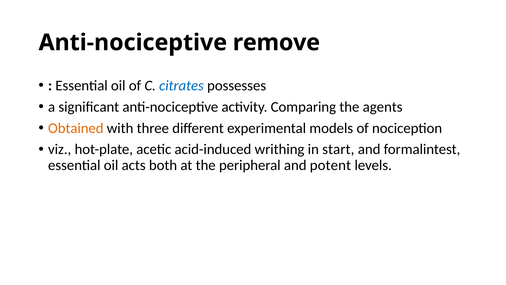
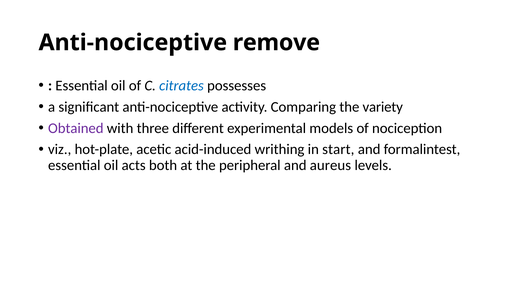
agents: agents -> variety
Obtained colour: orange -> purple
potent: potent -> aureus
